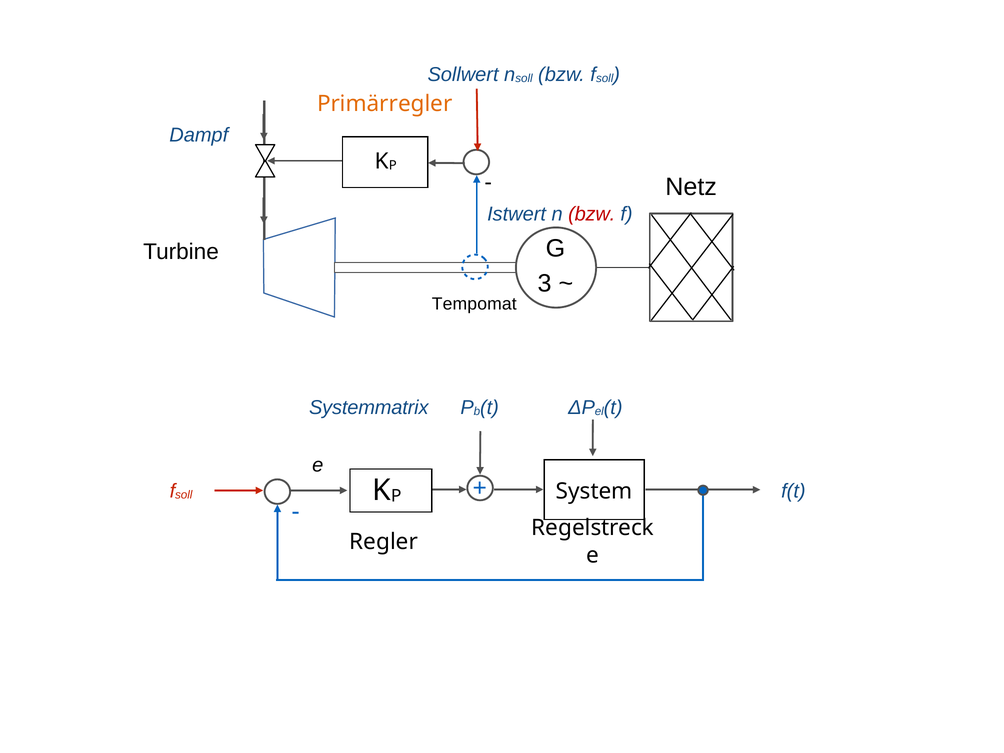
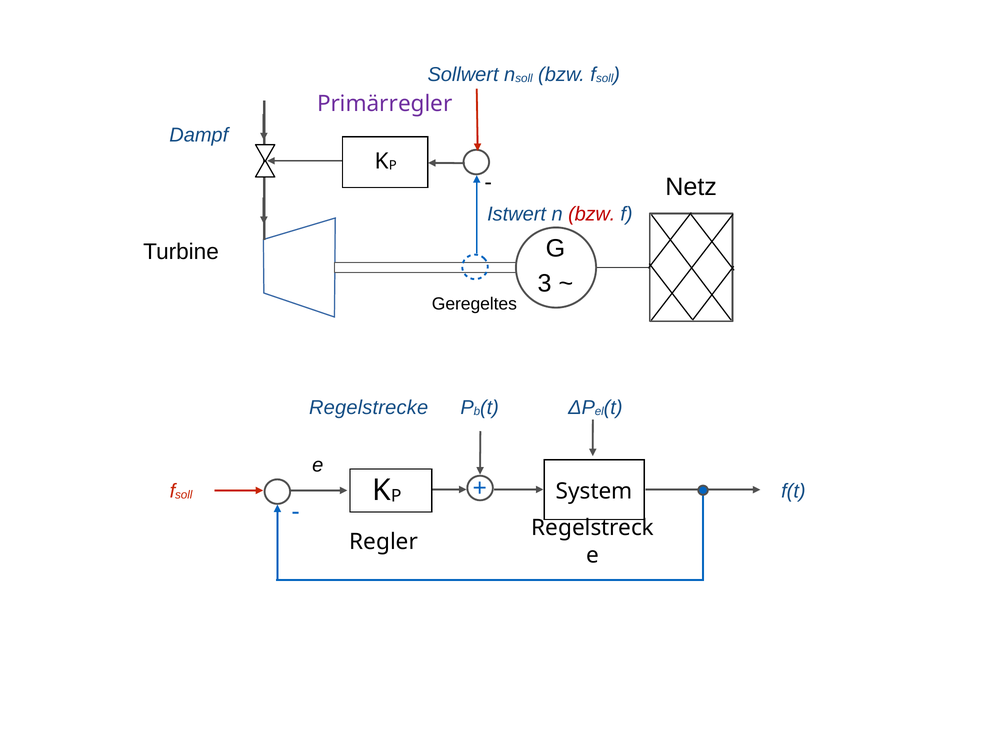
Primärregler colour: orange -> purple
Tempomat: Tempomat -> Geregeltes
Systemmatrix: Systemmatrix -> Regelstrecke
